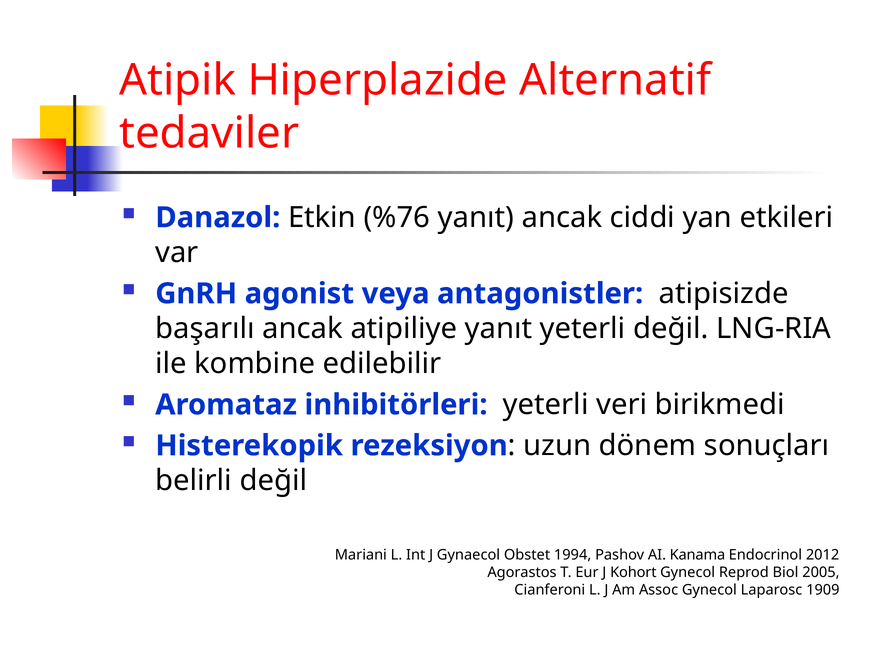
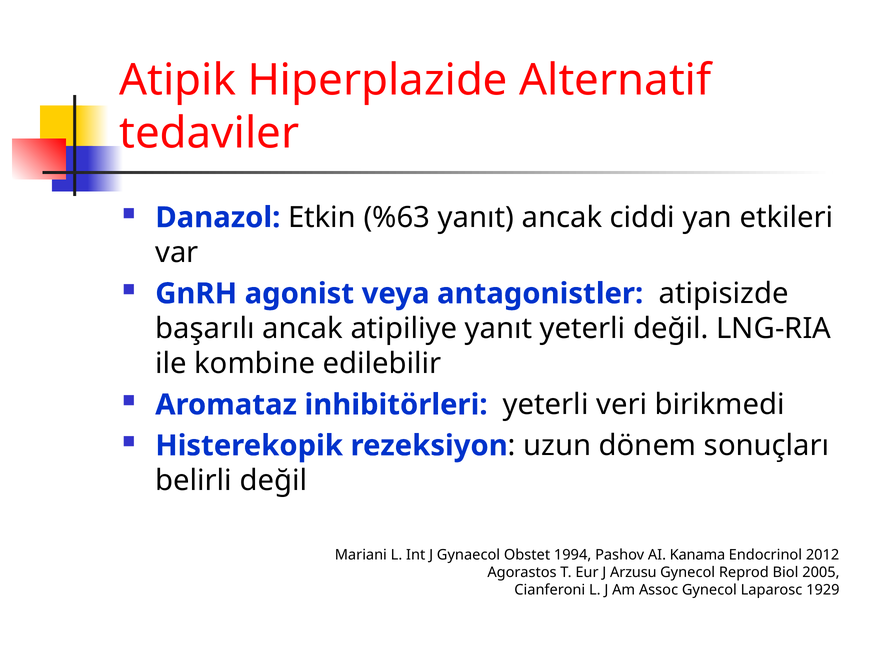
%76: %76 -> %63
Kohort: Kohort -> Arzusu
1909: 1909 -> 1929
